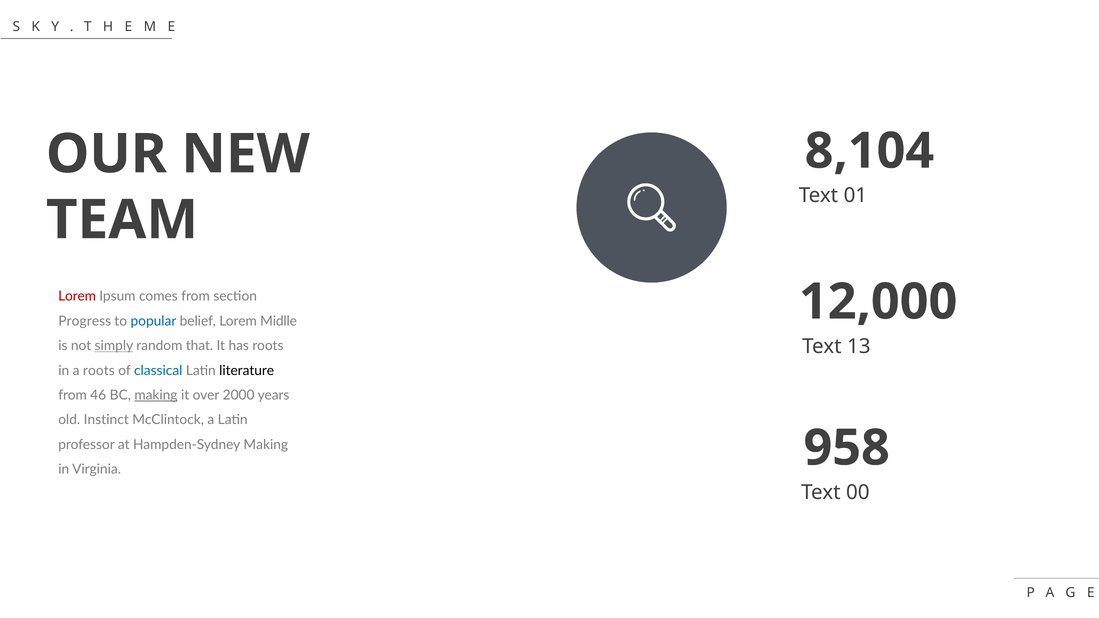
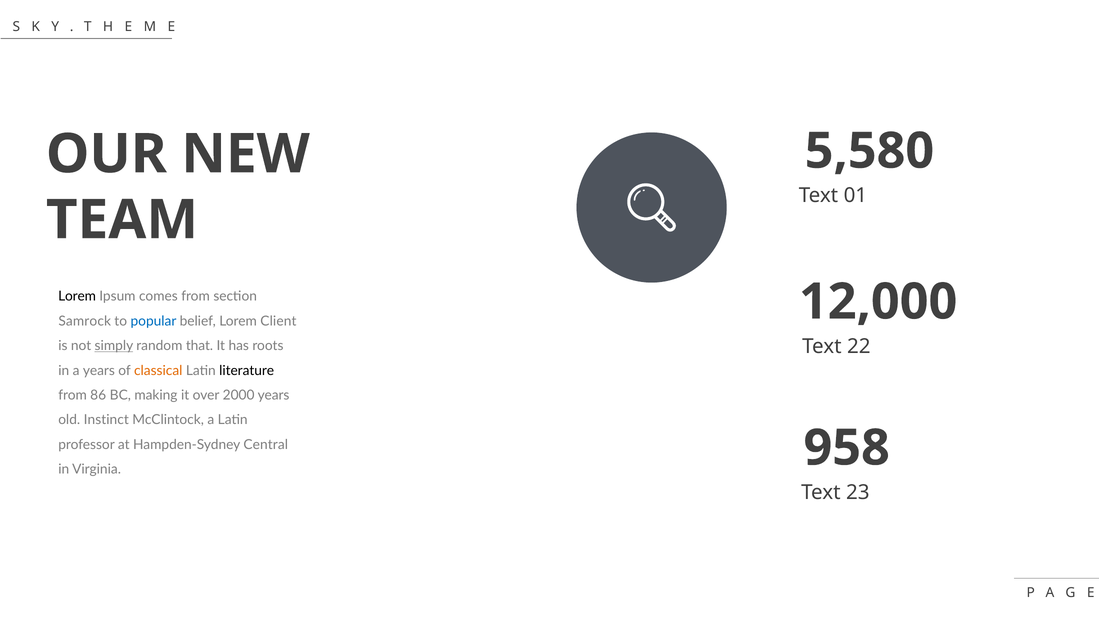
8,104: 8,104 -> 5,580
Lorem at (77, 296) colour: red -> black
Progress: Progress -> Samrock
Midlle: Midlle -> Client
13: 13 -> 22
a roots: roots -> years
classical colour: blue -> orange
46: 46 -> 86
making at (156, 395) underline: present -> none
Hampden-Sydney Making: Making -> Central
00: 00 -> 23
